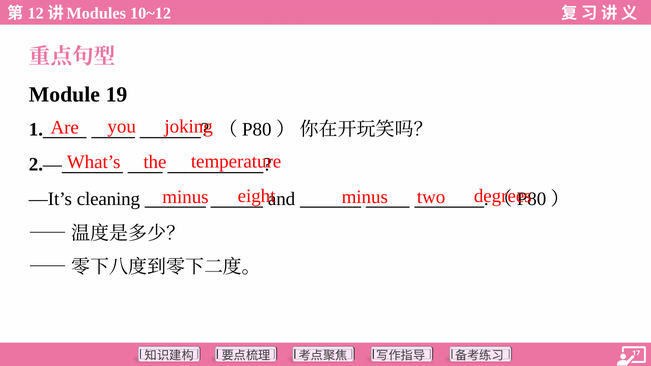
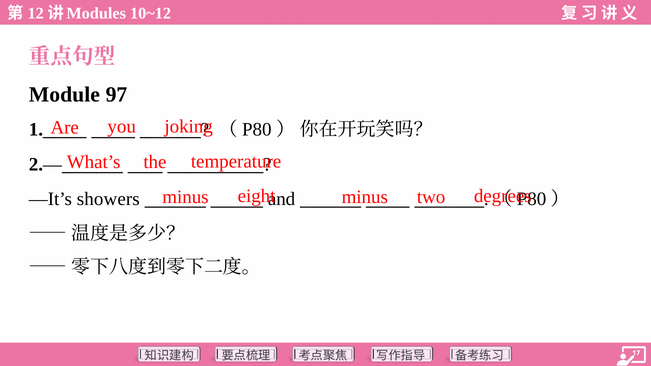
19: 19 -> 97
cleaning: cleaning -> showers
